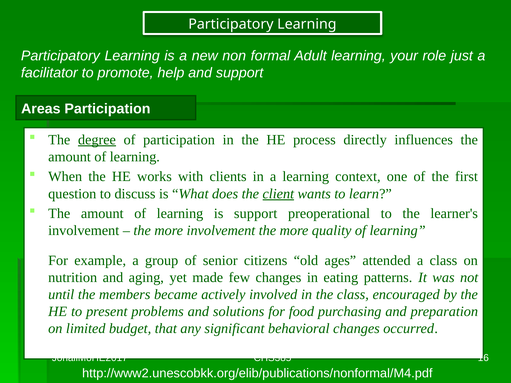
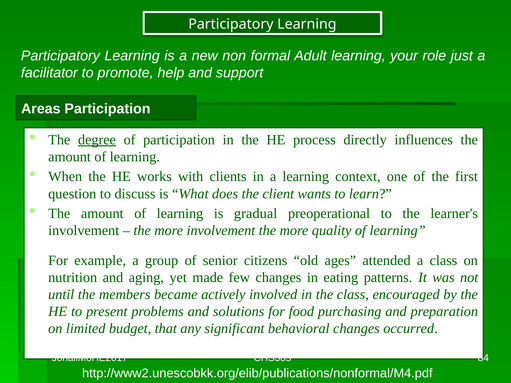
client underline: present -> none
is support: support -> gradual
16: 16 -> 84
